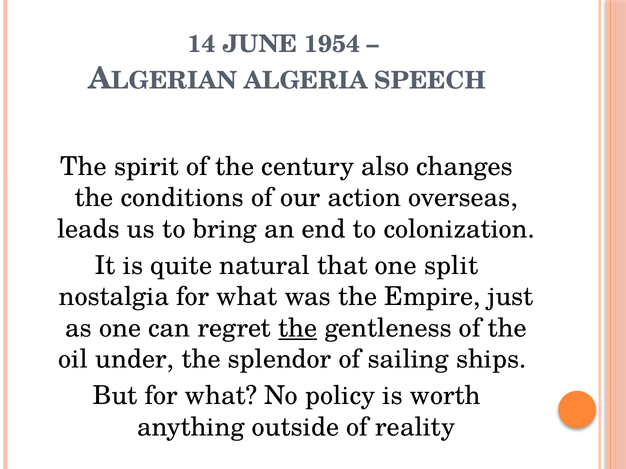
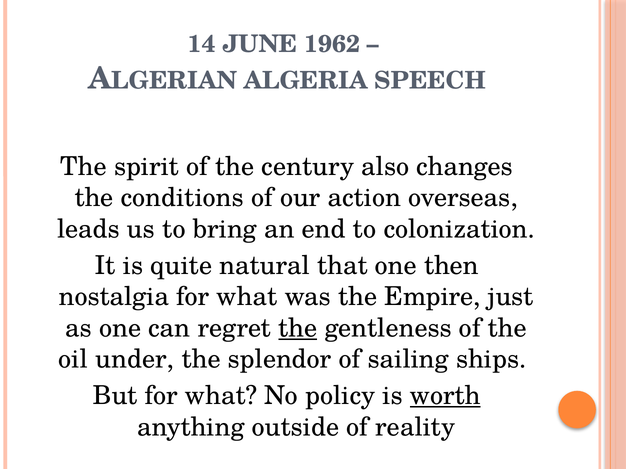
1954: 1954 -> 1962
split: split -> then
worth underline: none -> present
